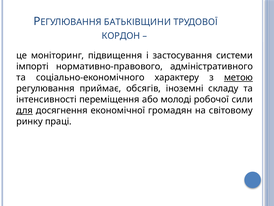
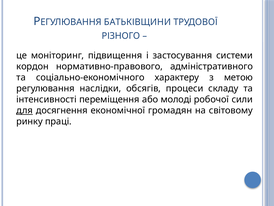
КОРДОН: КОРДОН -> РІЗНОГО
імпорті: імпорті -> кордон
метою underline: present -> none
приймає: приймає -> наслідки
іноземні: іноземні -> процеси
